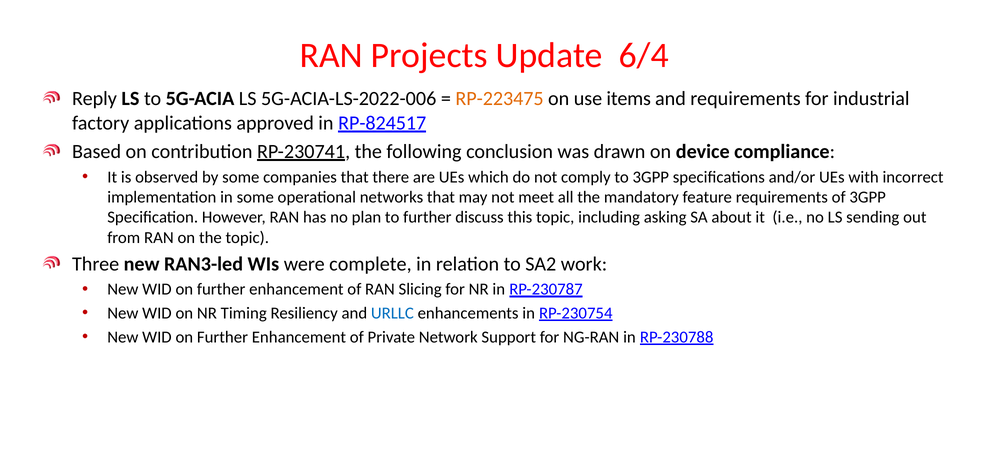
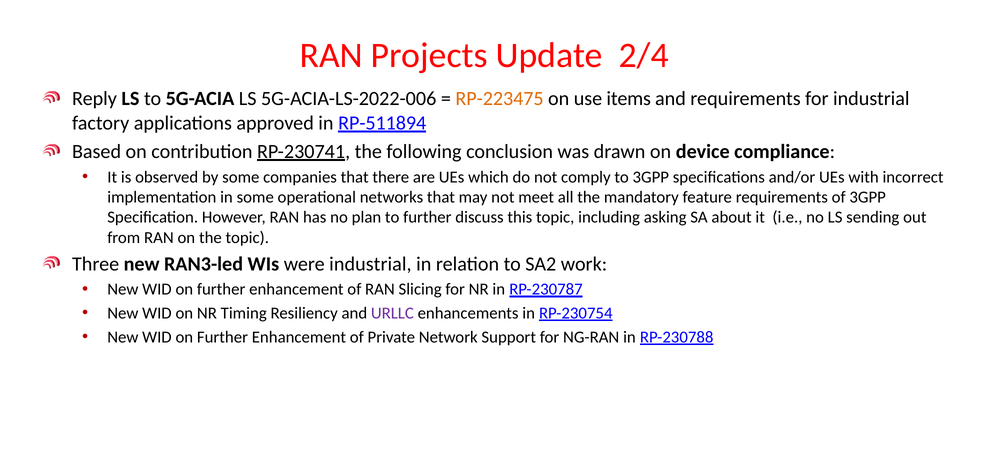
6/4: 6/4 -> 2/4
RP-824517: RP-824517 -> RP-511894
were complete: complete -> industrial
URLLC colour: blue -> purple
